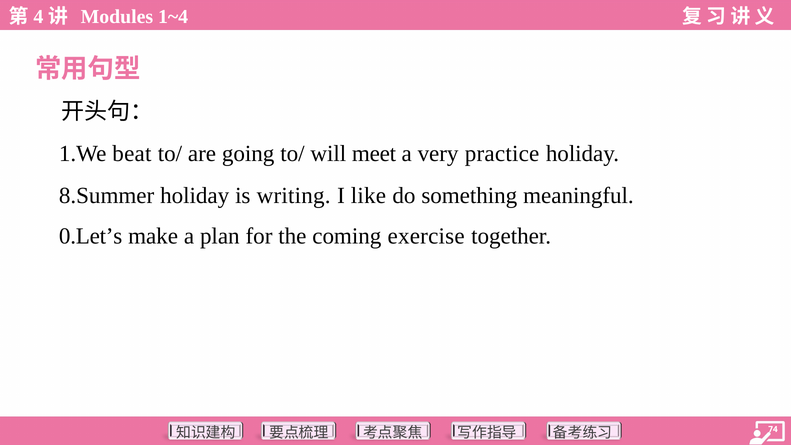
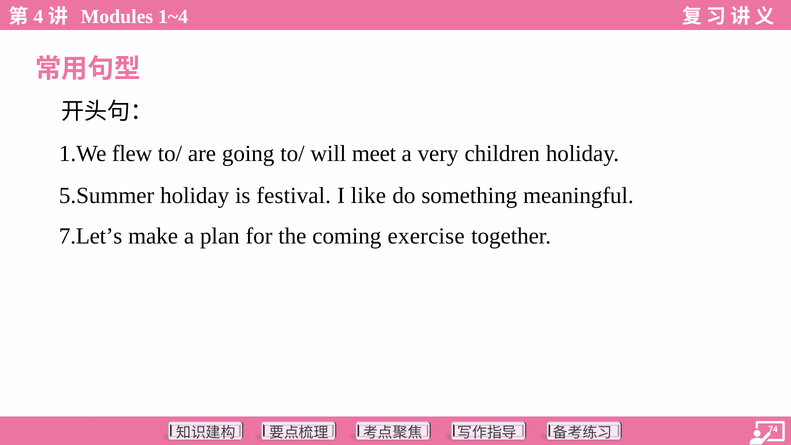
beat: beat -> flew
practice: practice -> children
8.Summer: 8.Summer -> 5.Summer
writing: writing -> festival
0.Let’s: 0.Let’s -> 7.Let’s
